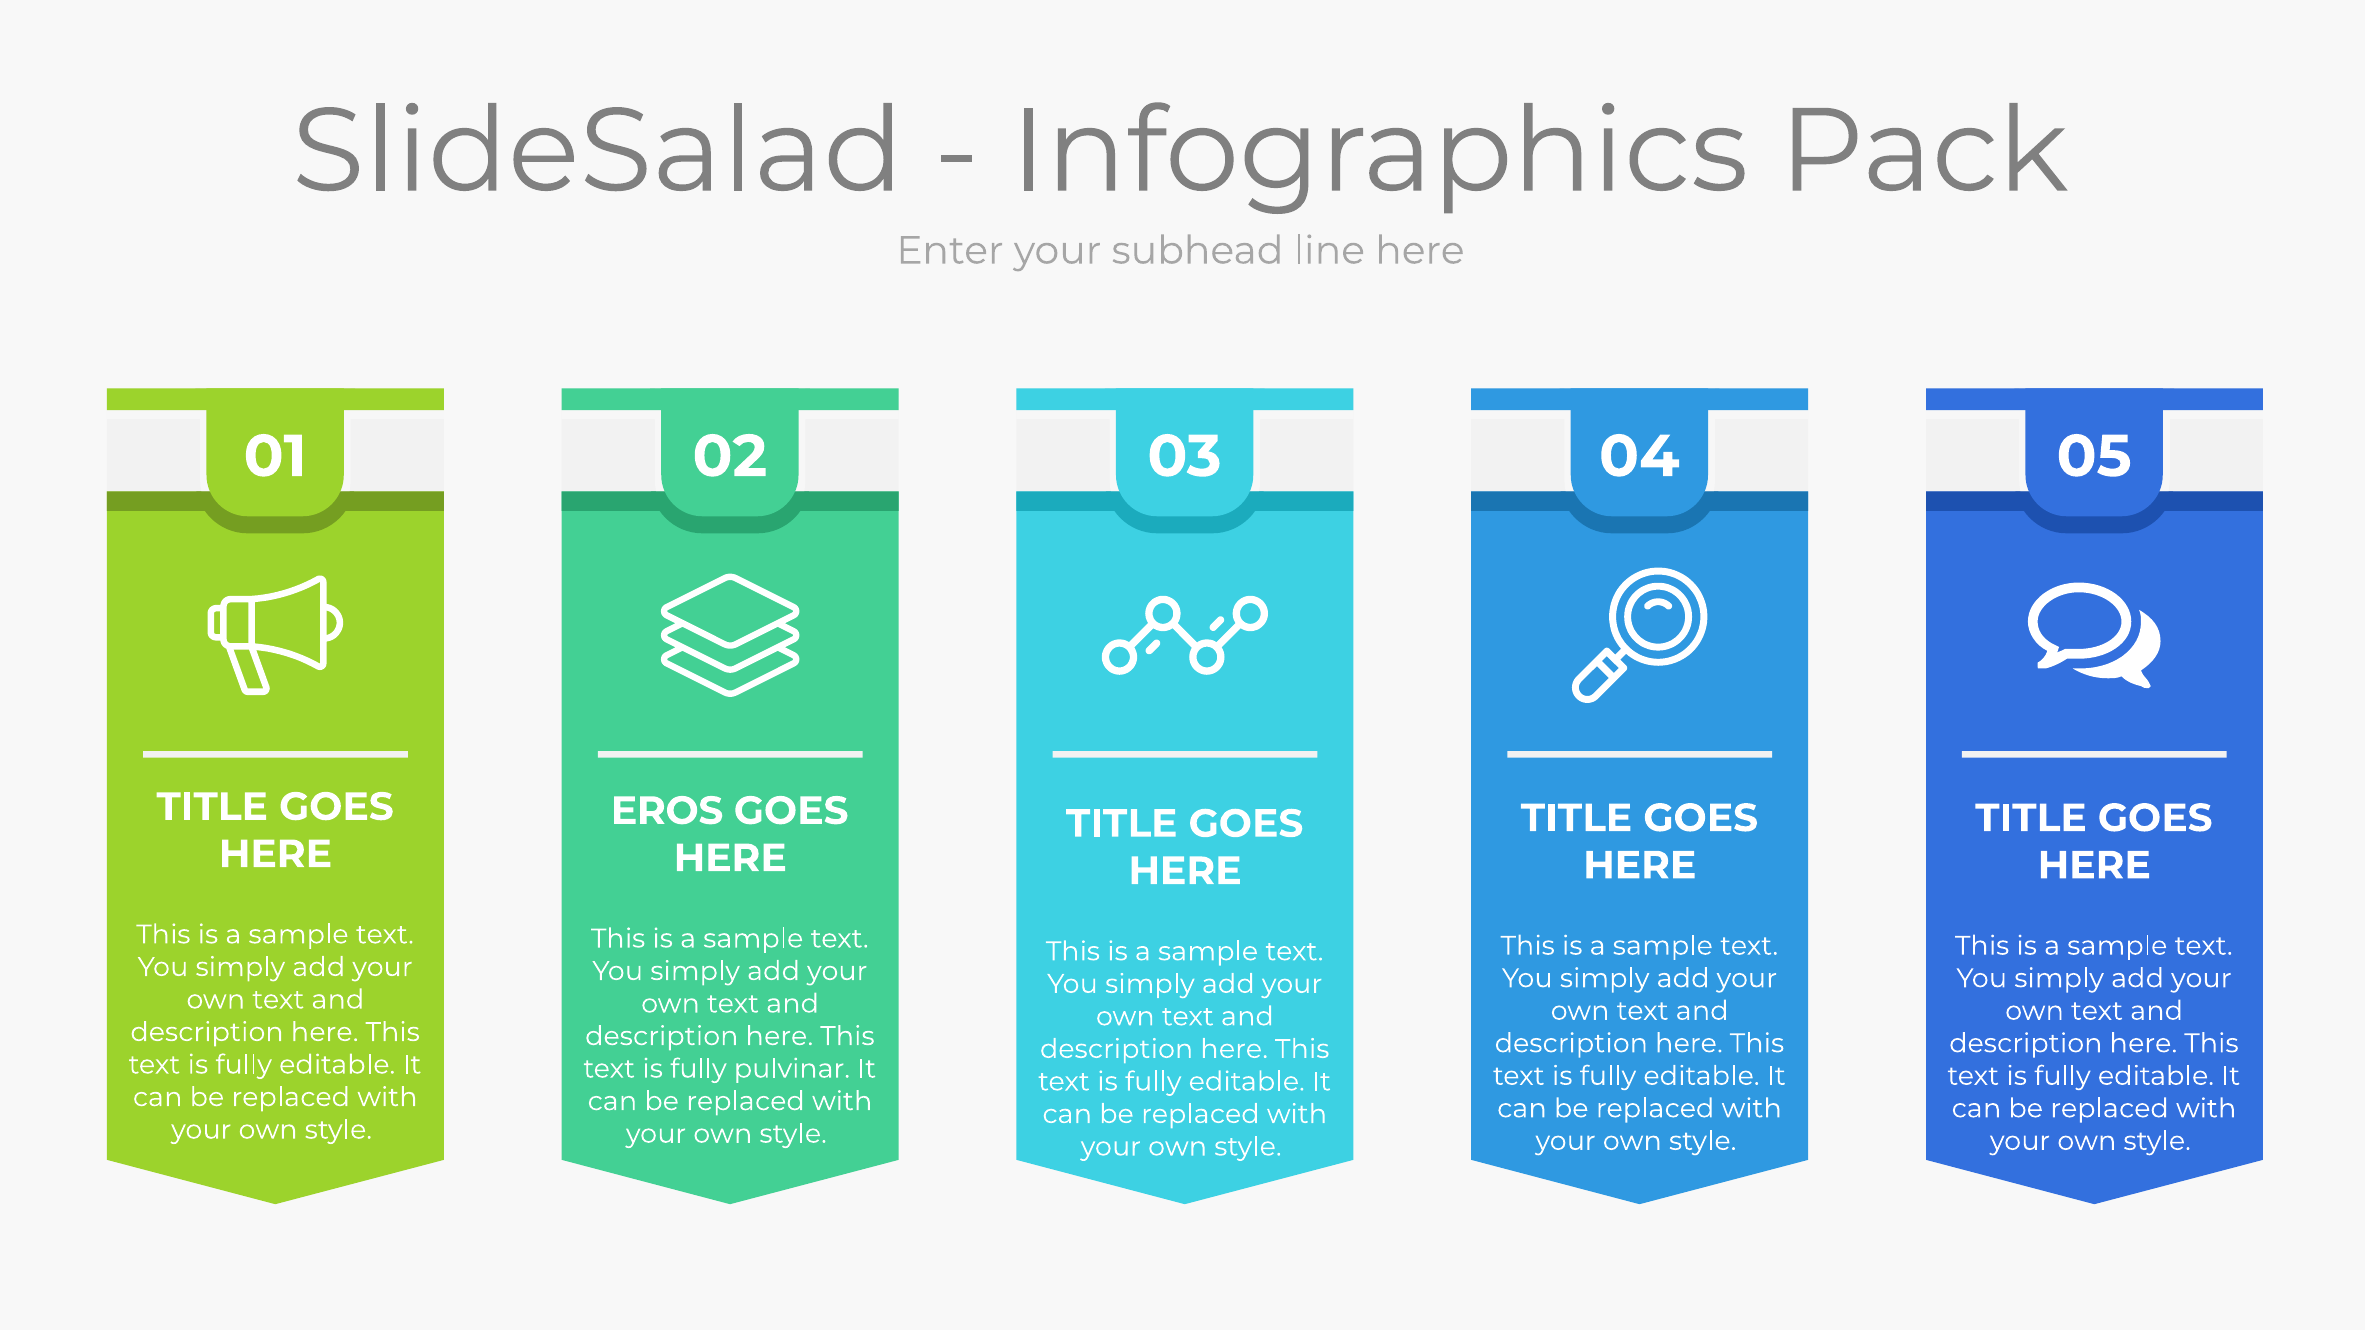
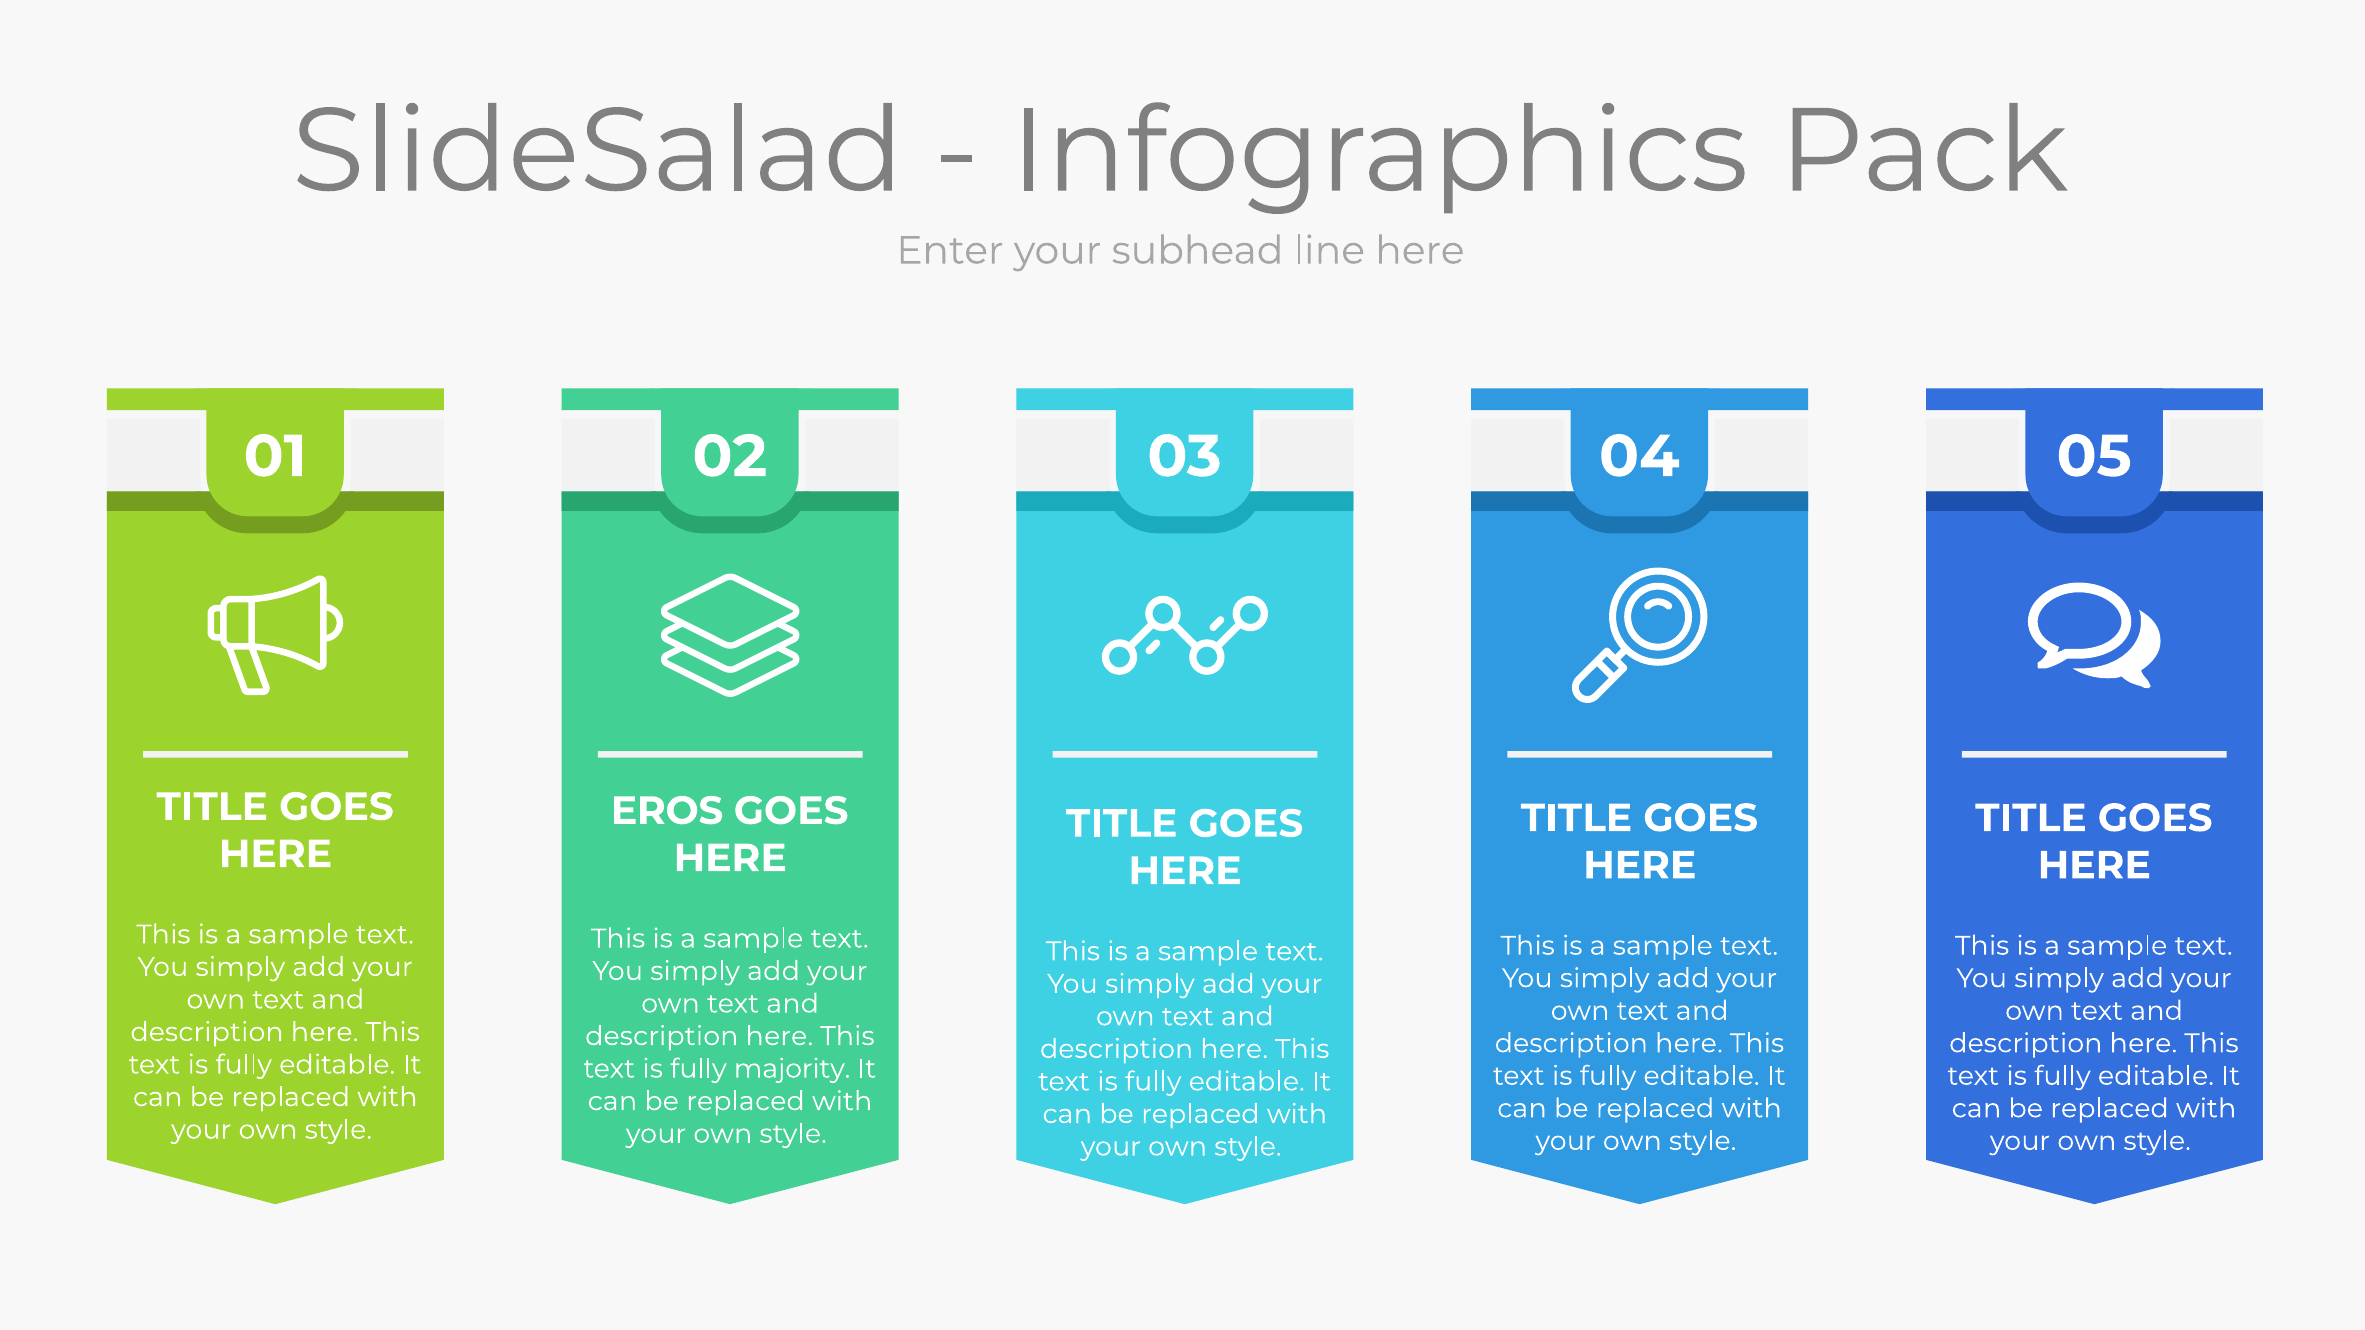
pulvinar: pulvinar -> majority
